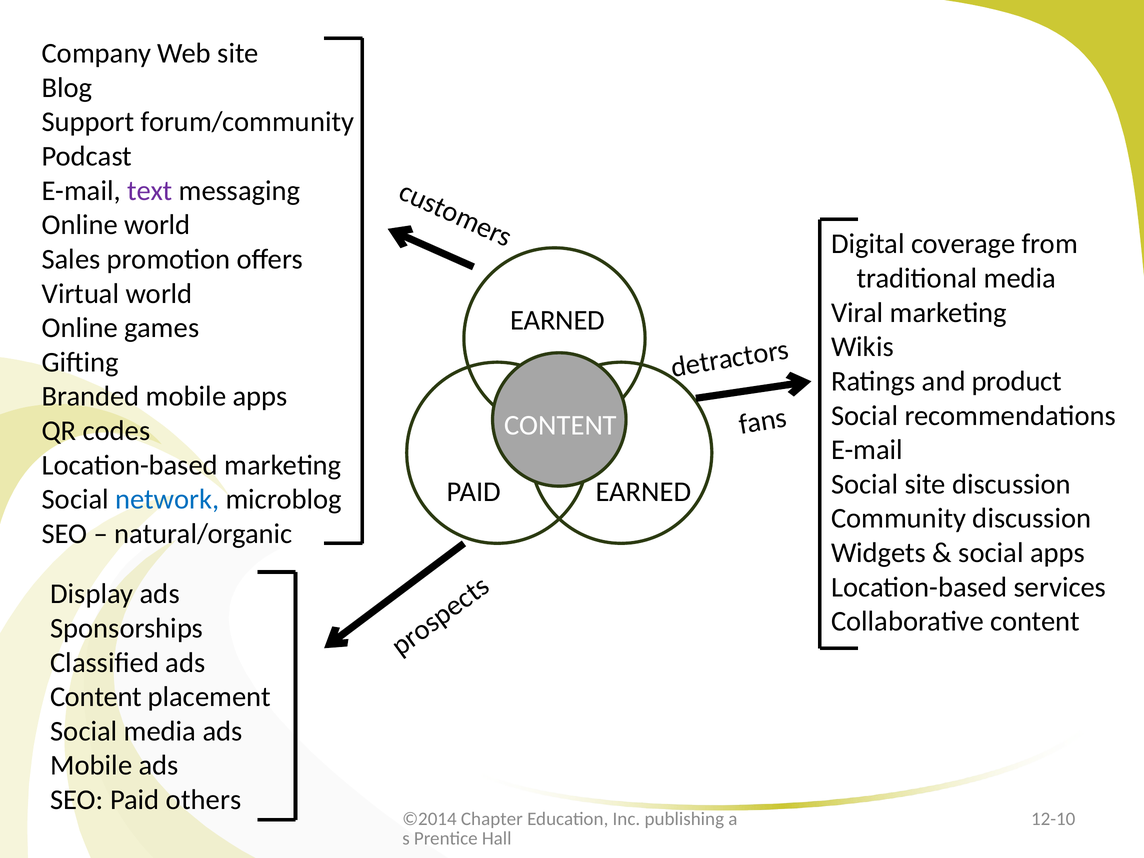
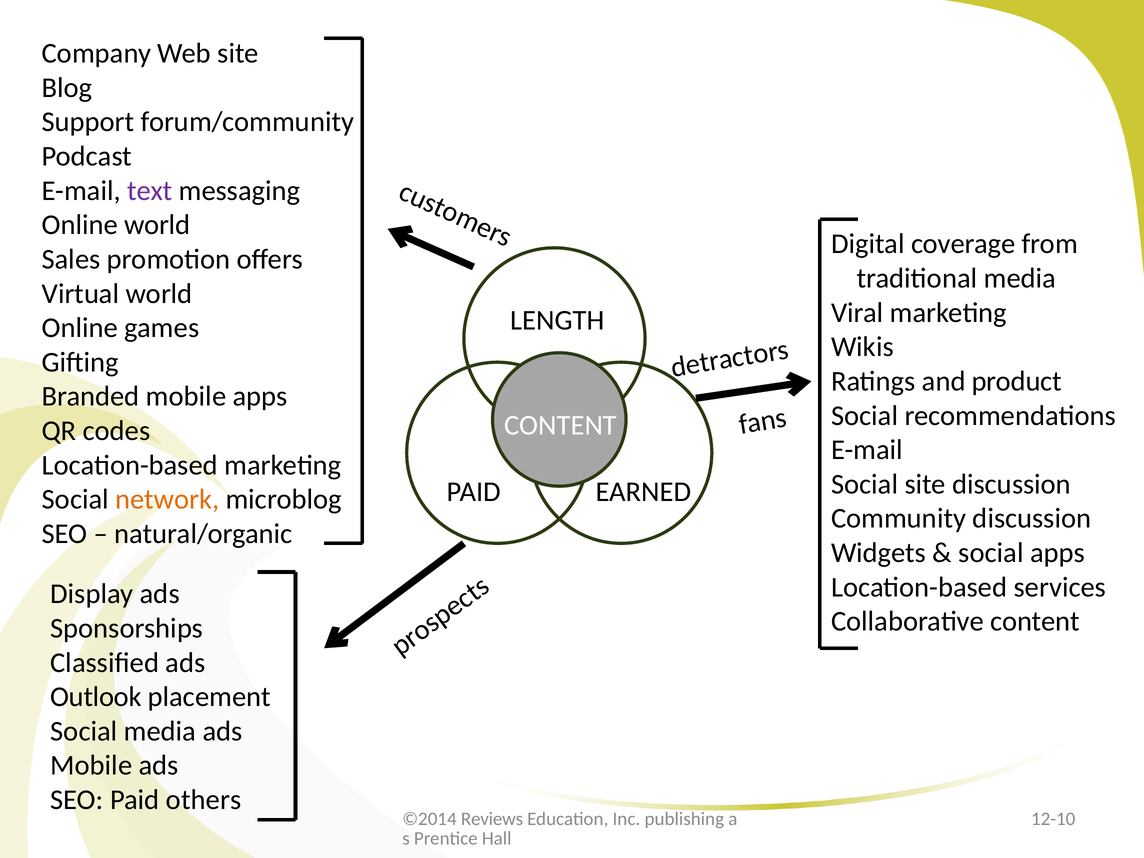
EARNED at (558, 320): EARNED -> LENGTH
network colour: blue -> orange
Content at (96, 697): Content -> Outlook
Chapter: Chapter -> Reviews
